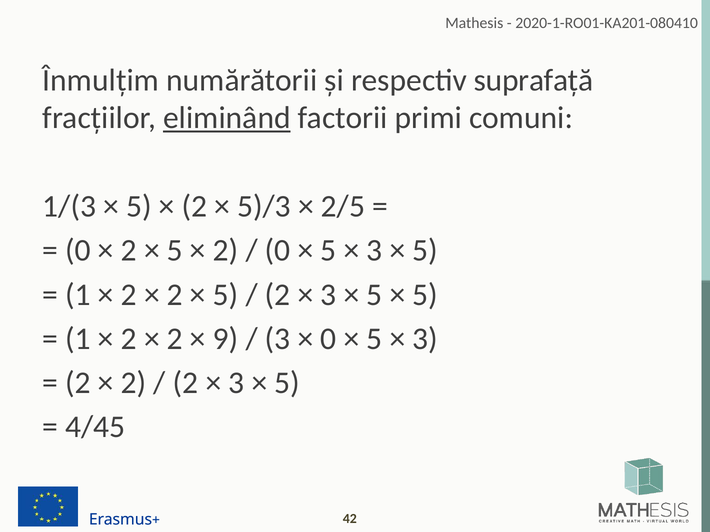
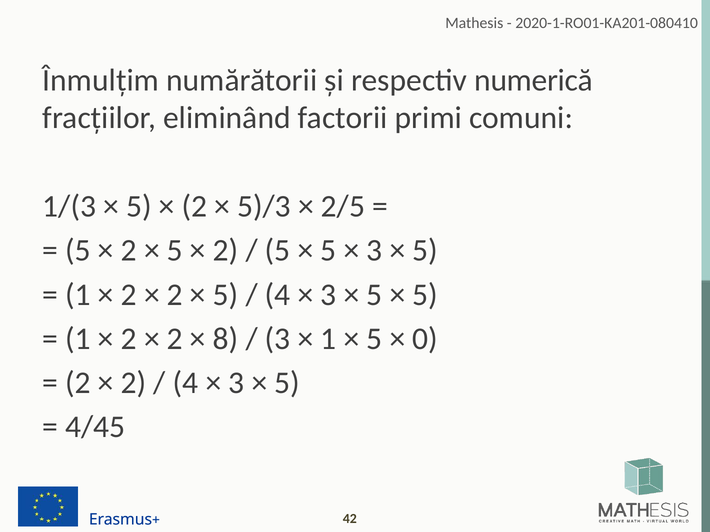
suprafață: suprafață -> numerică
eliminând underline: present -> none
0 at (78, 251): 0 -> 5
0 at (278, 251): 0 -> 5
2 at (278, 295): 2 -> 4
9: 9 -> 8
0 at (328, 339): 0 -> 1
3 at (425, 339): 3 -> 0
2 at (186, 383): 2 -> 4
